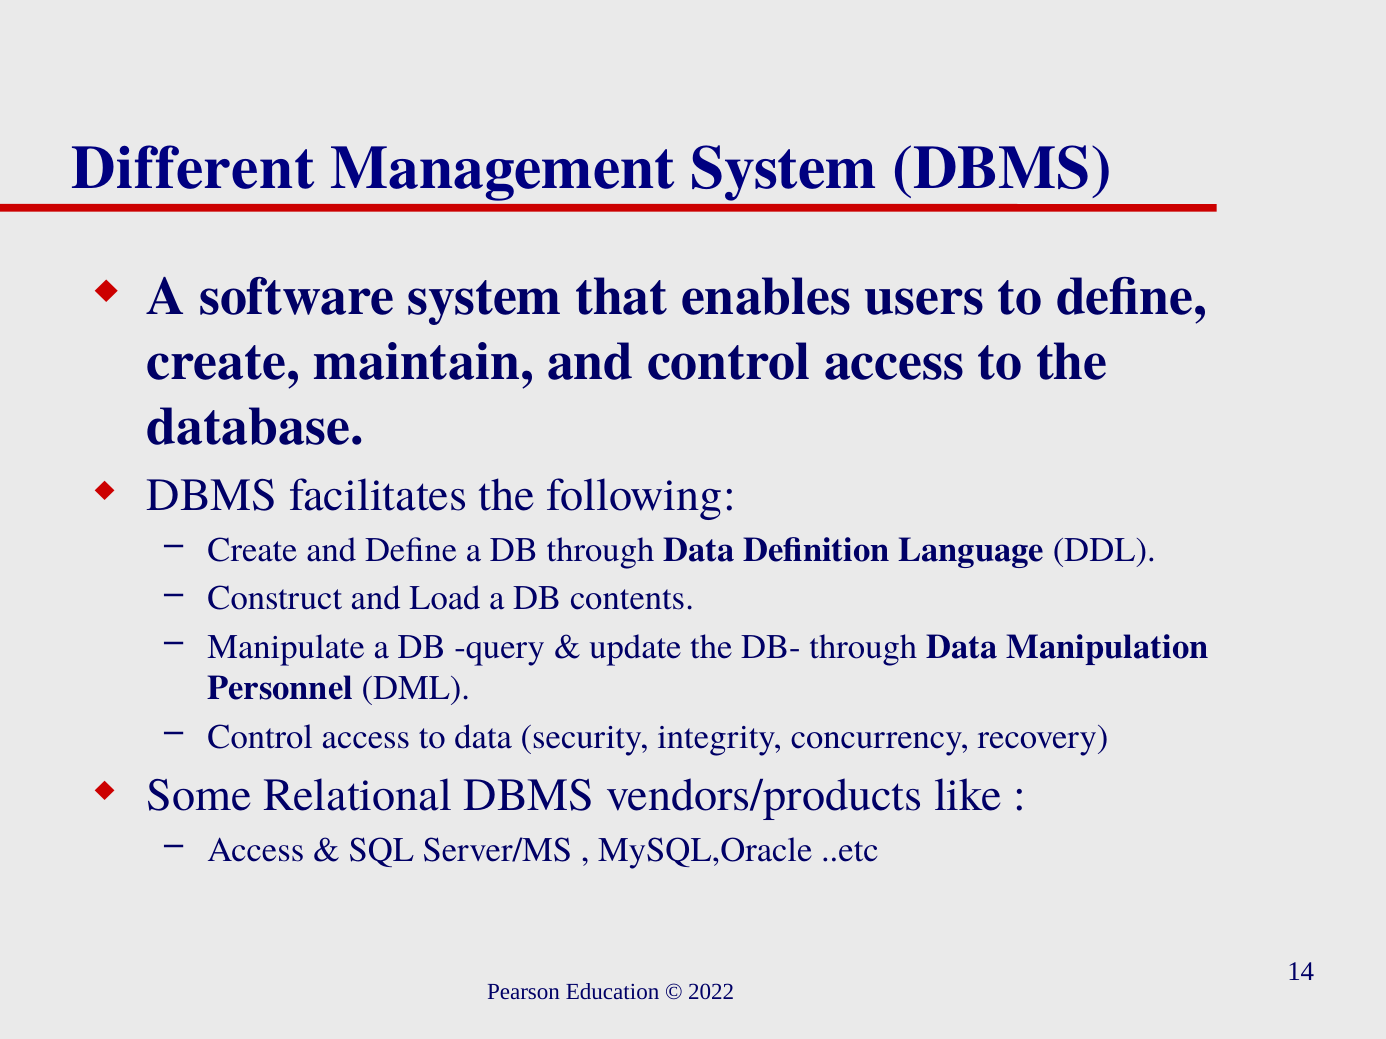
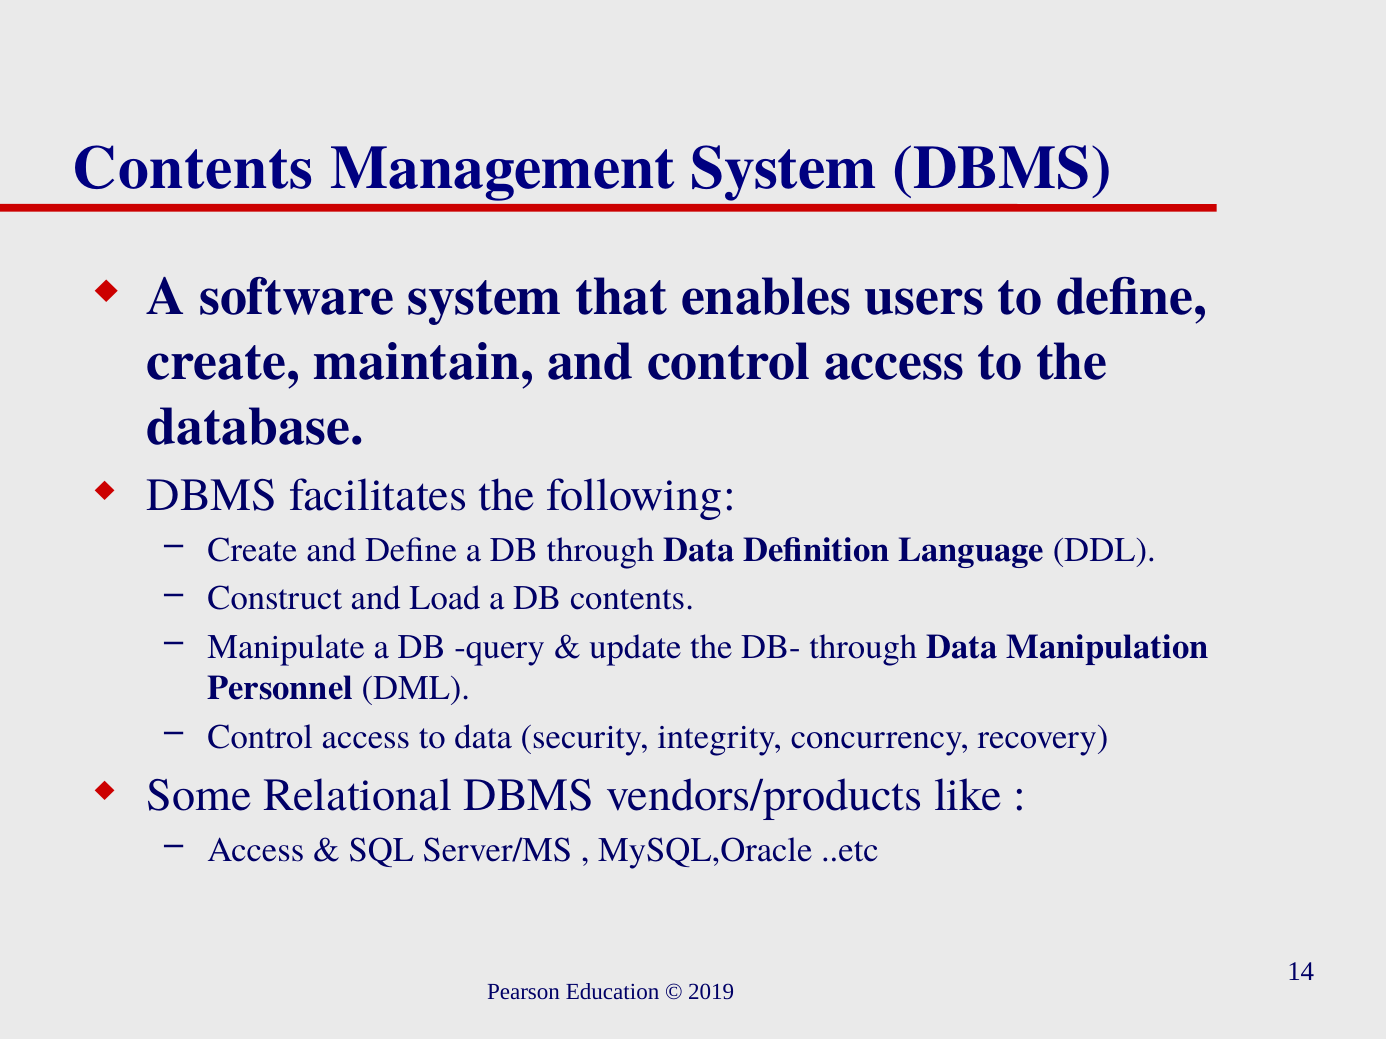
Different at (193, 168): Different -> Contents
2022: 2022 -> 2019
